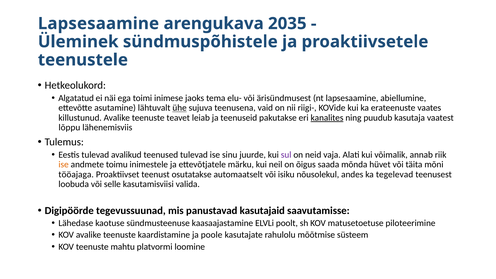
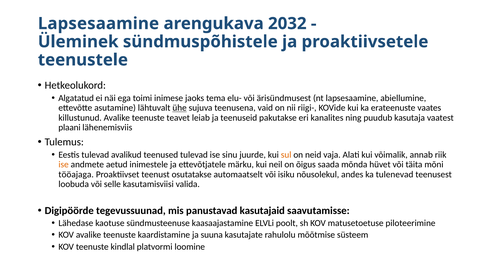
2035: 2035 -> 2032
kanalites underline: present -> none
lõppu: lõppu -> plaani
sul colour: purple -> orange
toimu: toimu -> aetud
tegelevad: tegelevad -> tulenevad
poole: poole -> suuna
mahtu: mahtu -> kindlal
